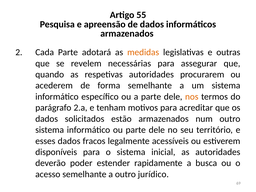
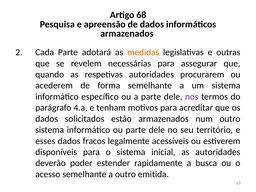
55: 55 -> 68
nos colour: orange -> purple
2.a: 2.a -> 4.a
jurídico: jurídico -> emitida
